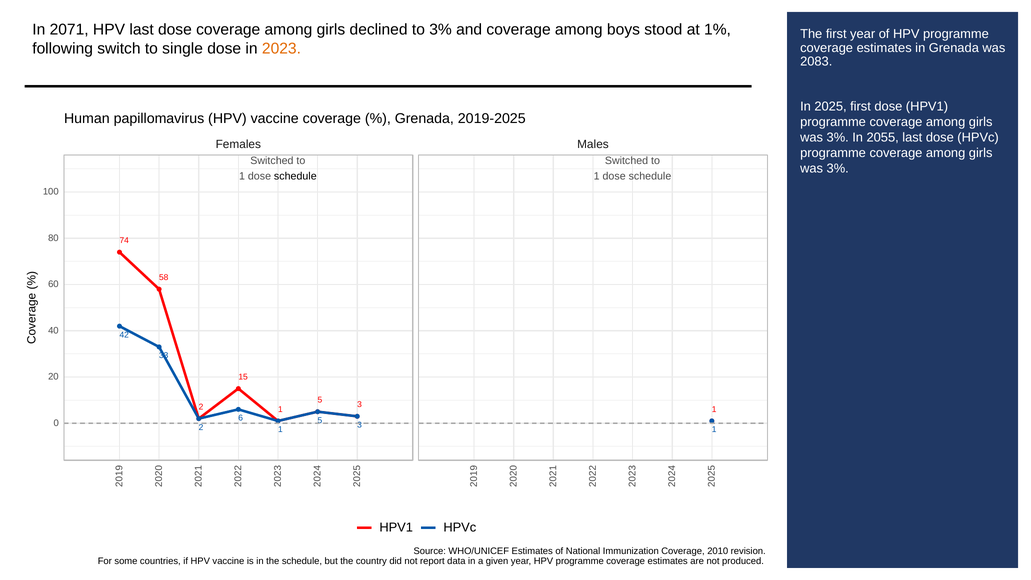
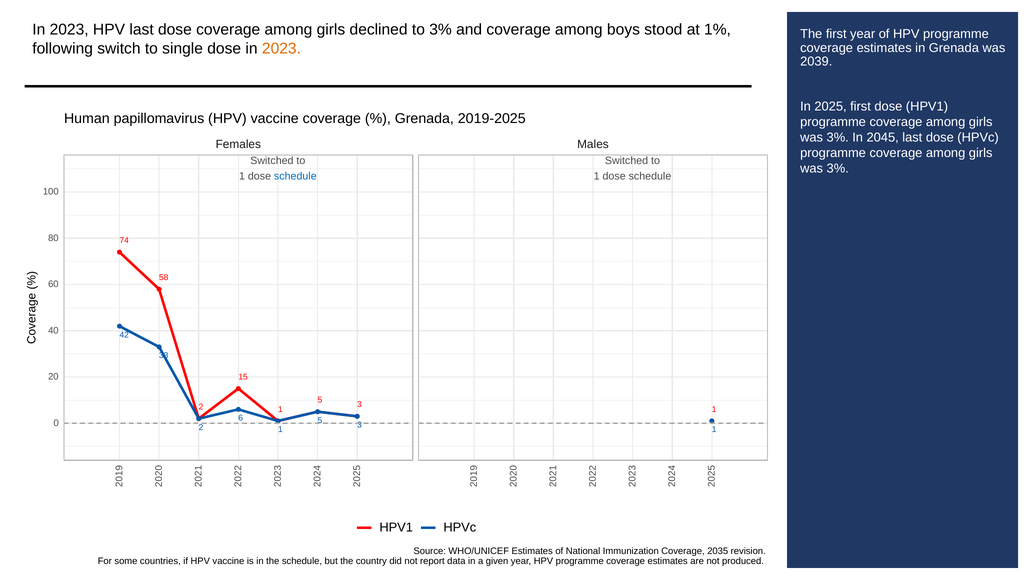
2071 at (69, 30): 2071 -> 2023
2083: 2083 -> 2039
2055: 2055 -> 2045
schedule at (295, 176) colour: black -> blue
2010: 2010 -> 2035
